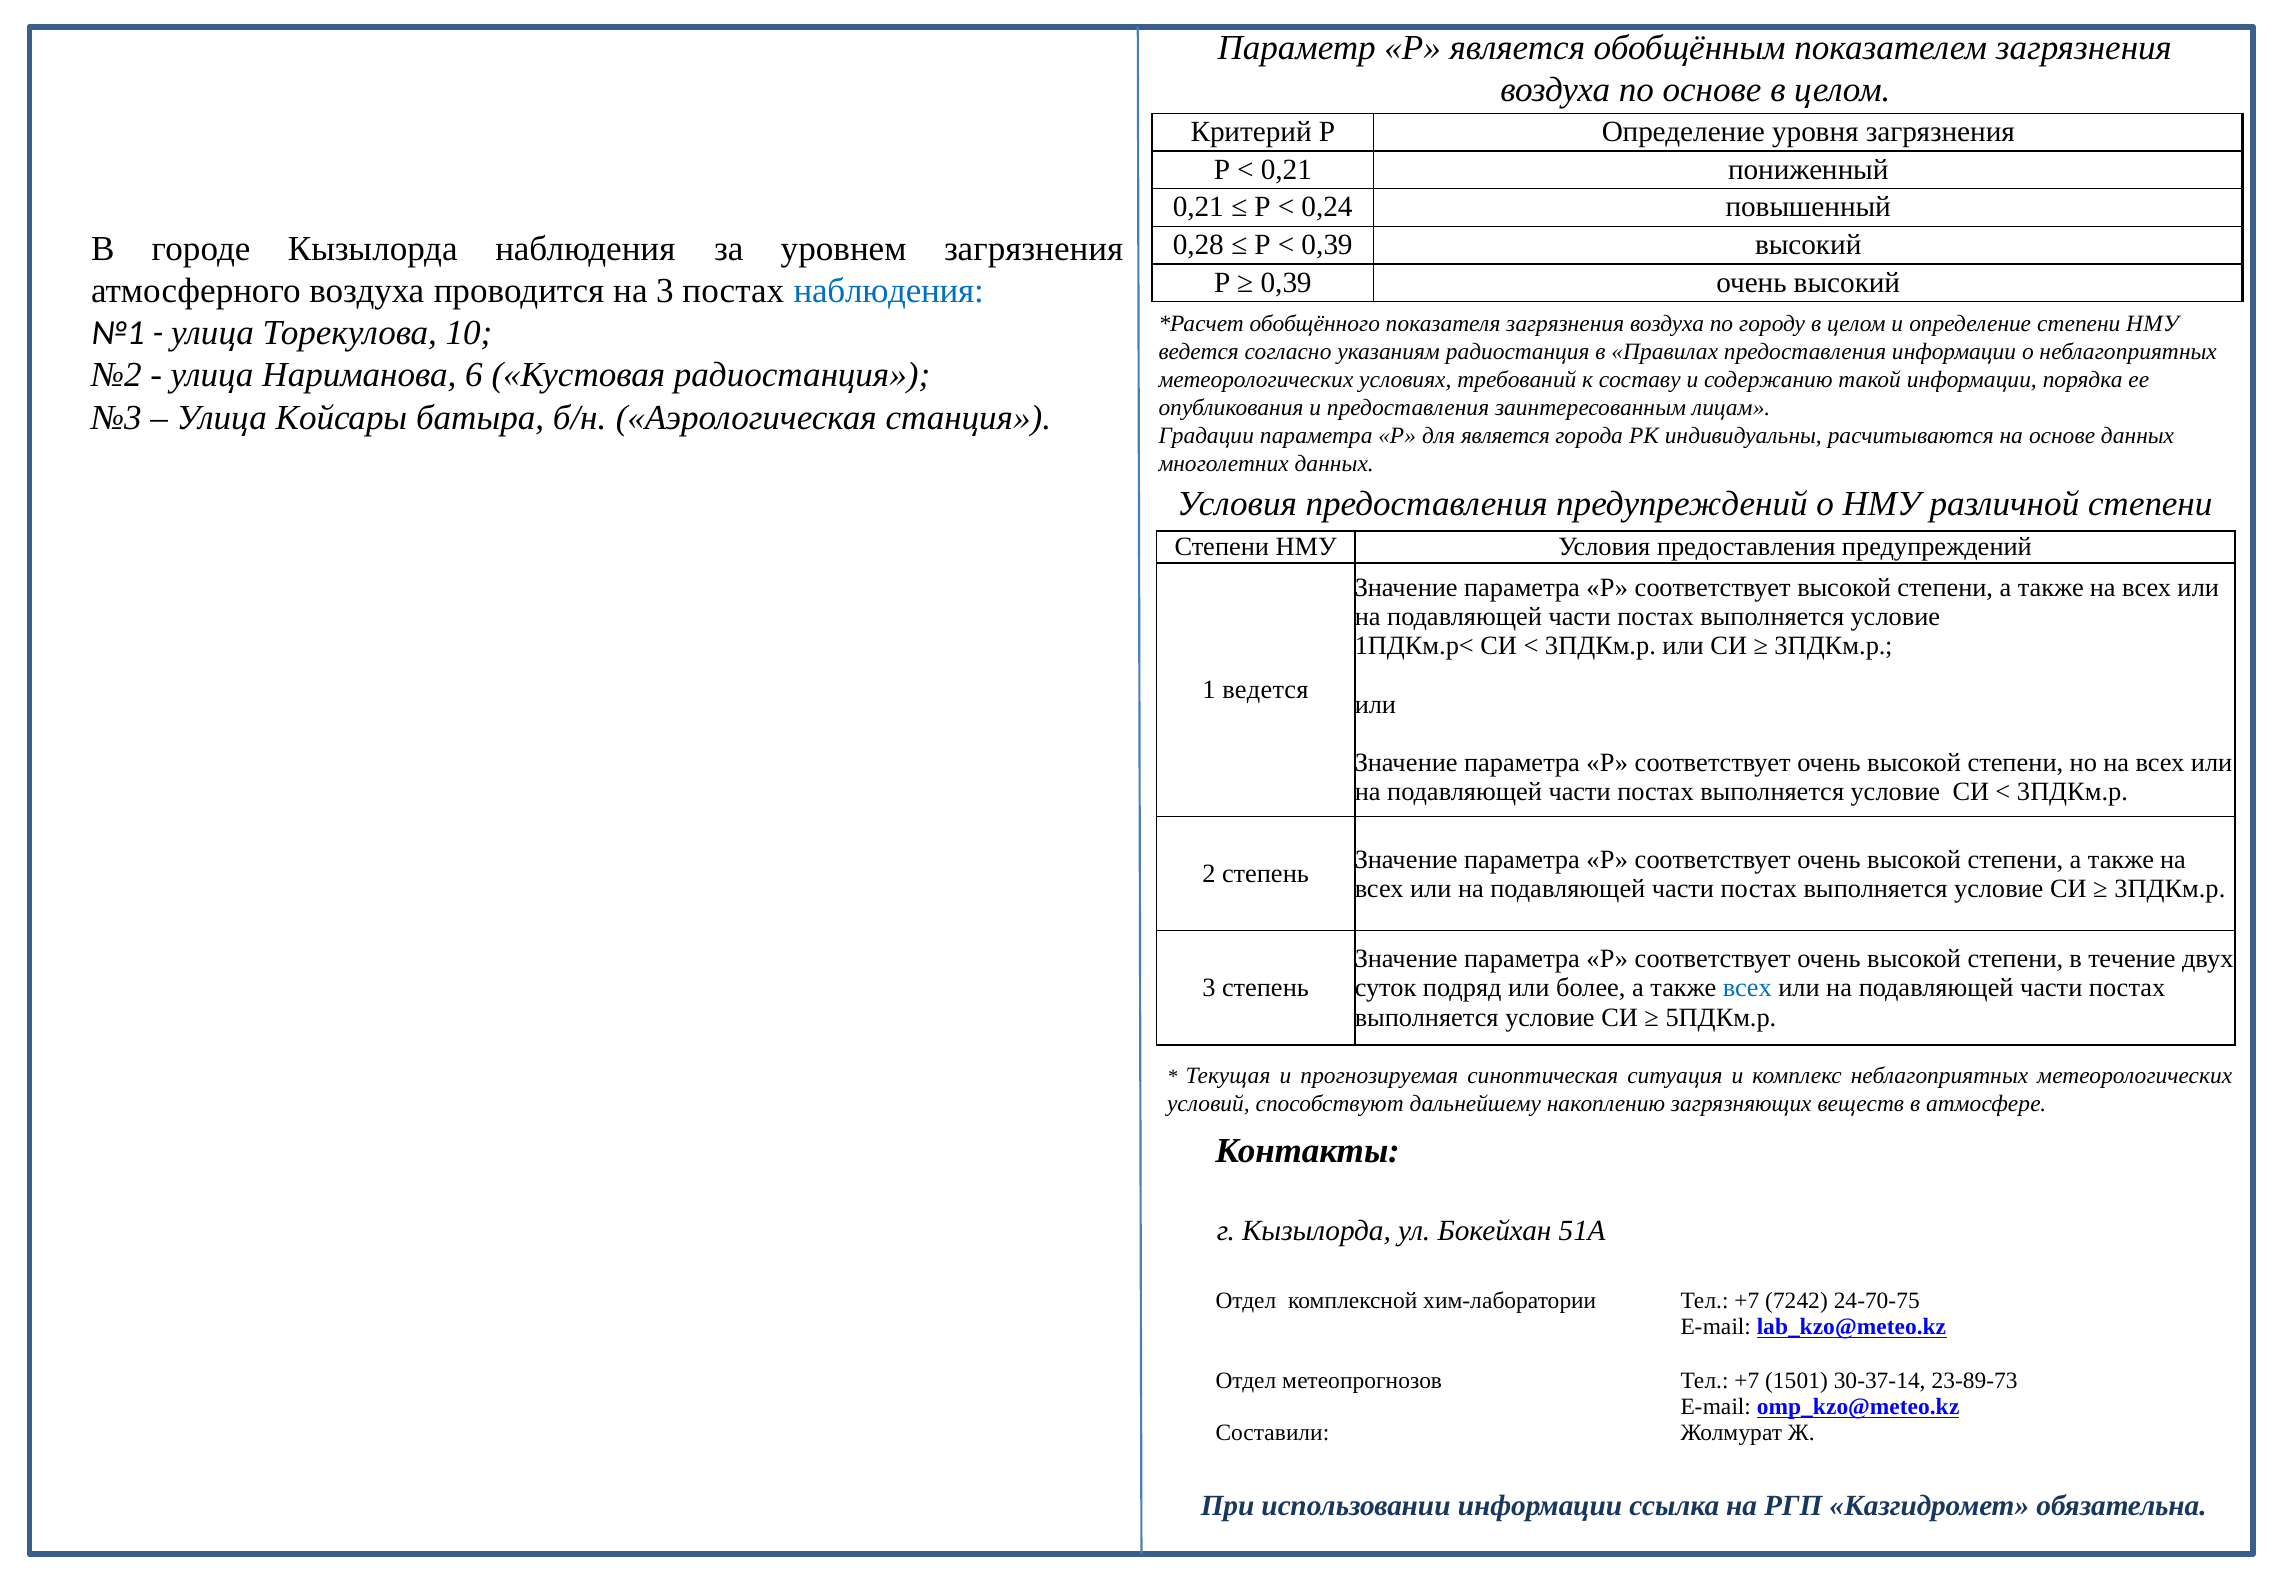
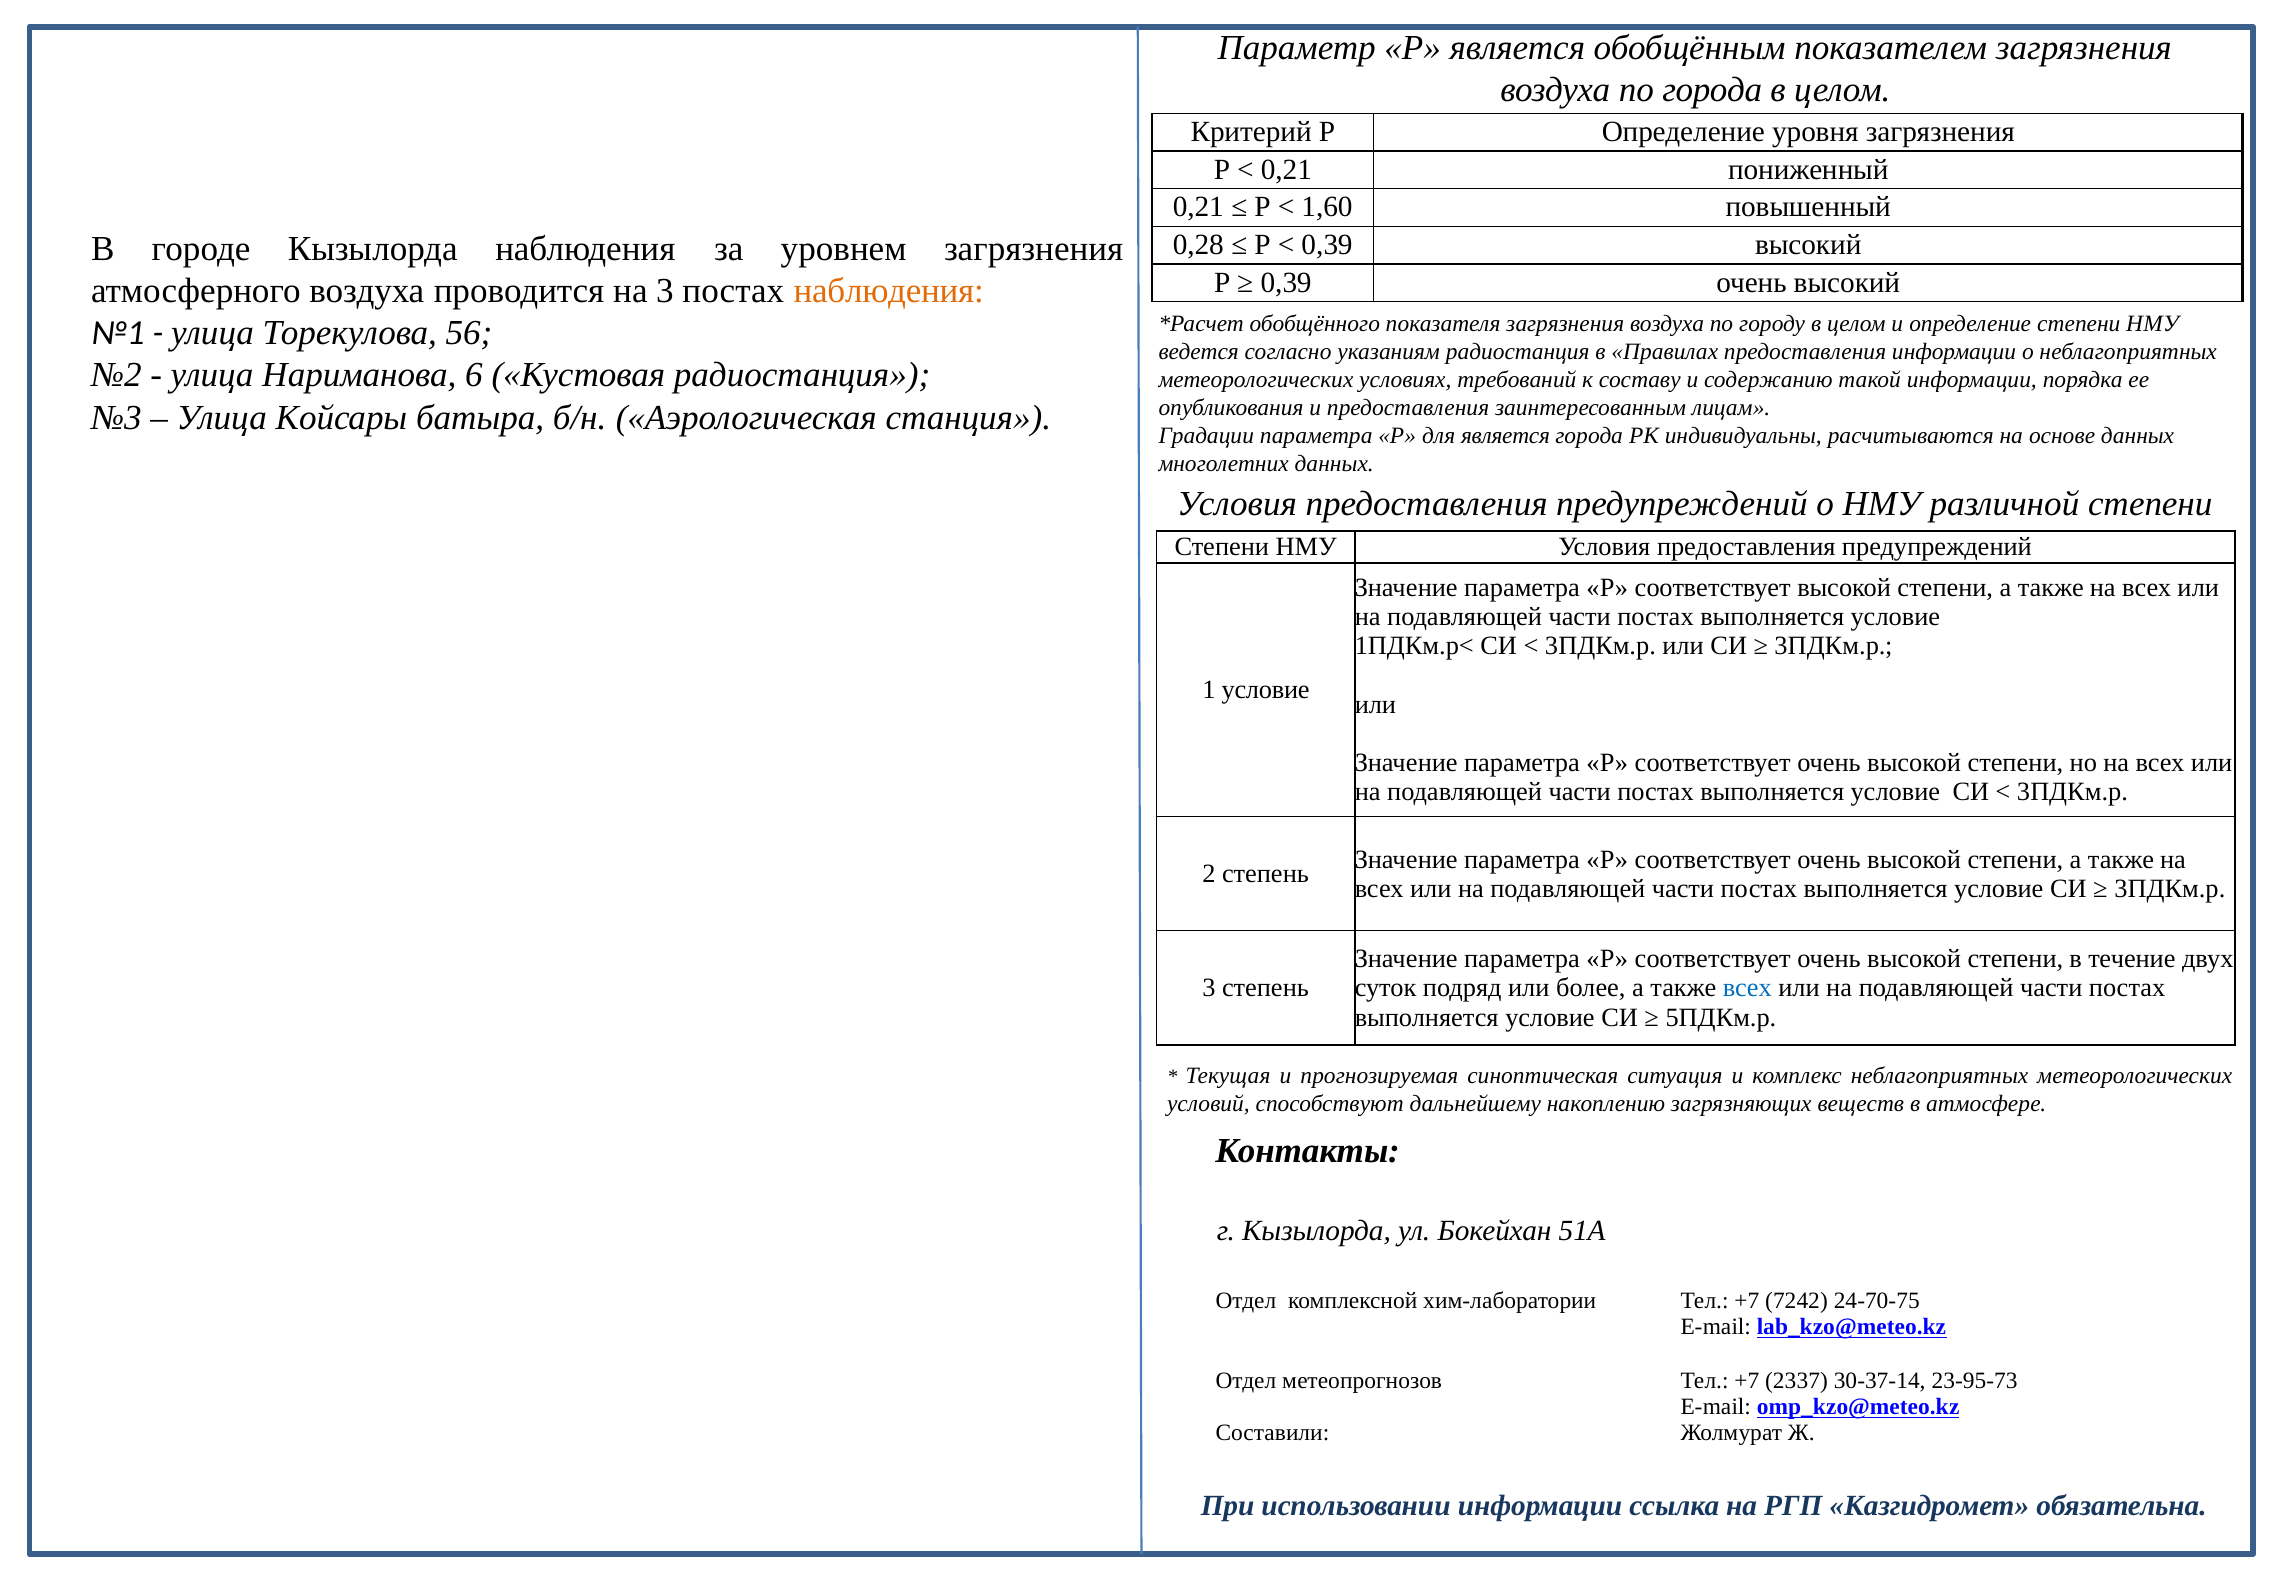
по основе: основе -> города
0,24: 0,24 -> 1,60
наблюдения at (889, 291) colour: blue -> orange
10: 10 -> 56
1 ведется: ведется -> условие
1501: 1501 -> 2337
23-89-73: 23-89-73 -> 23-95-73
